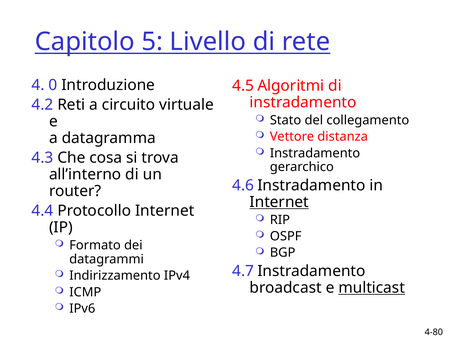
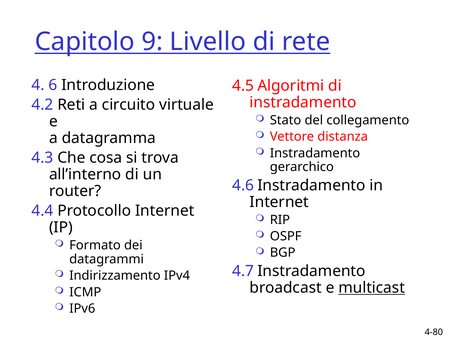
5: 5 -> 9
0: 0 -> 6
Internet at (279, 202) underline: present -> none
